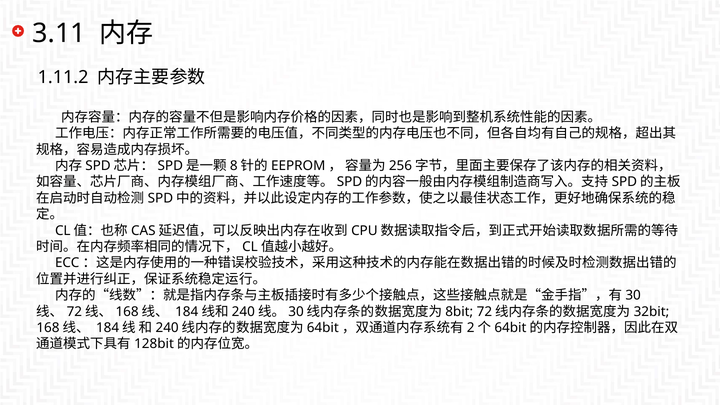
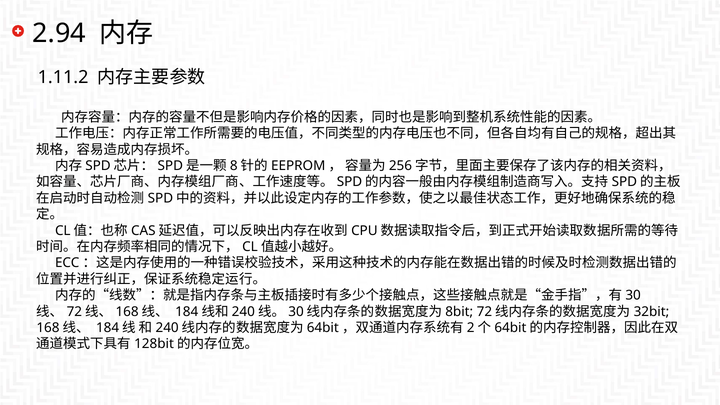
3.11: 3.11 -> 2.94
